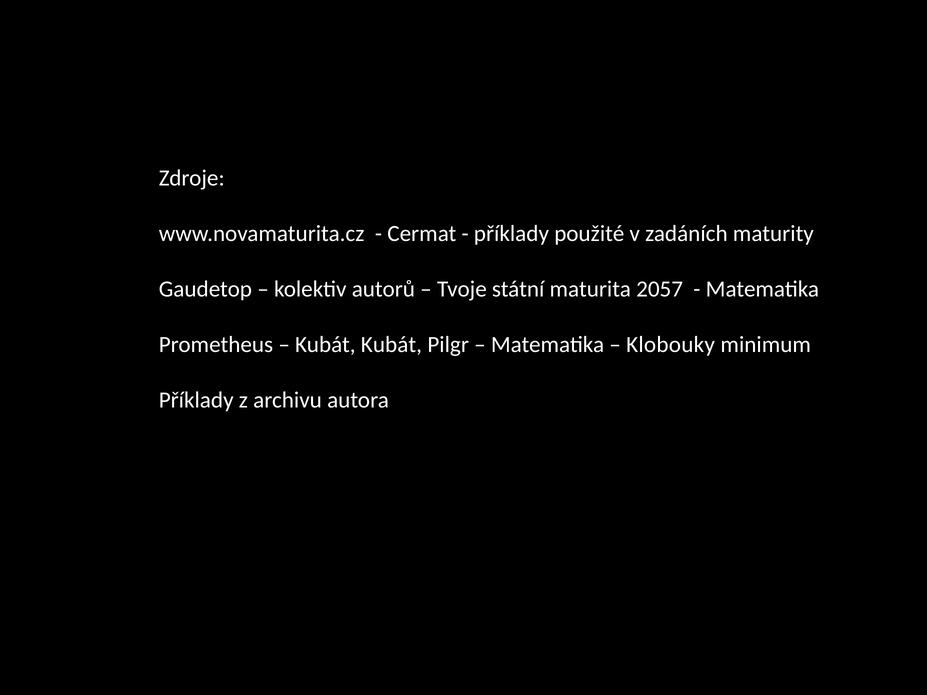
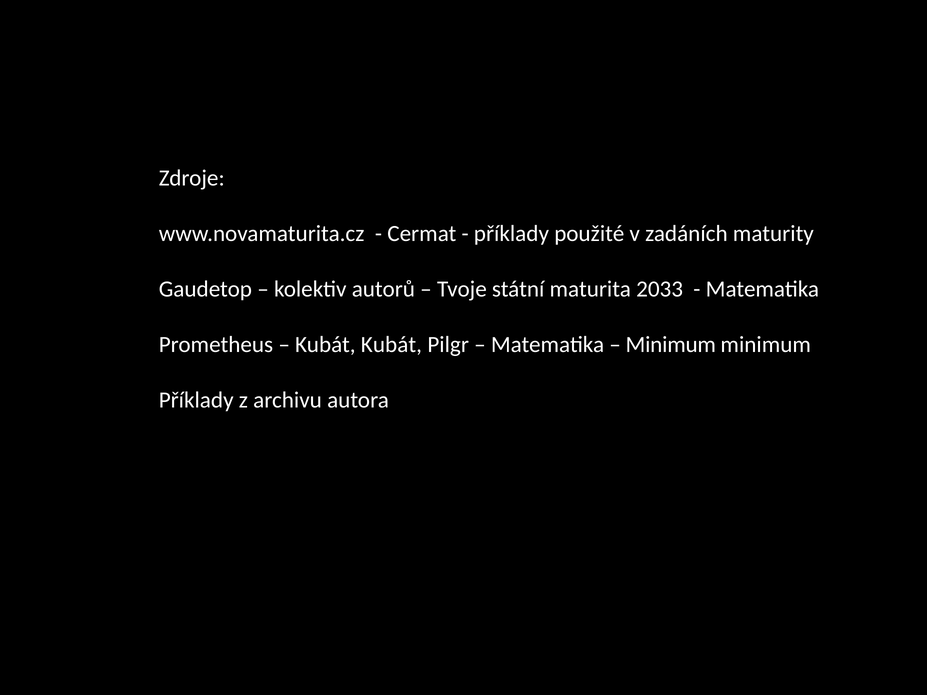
2057: 2057 -> 2033
Klobouky at (671, 345): Klobouky -> Minimum
